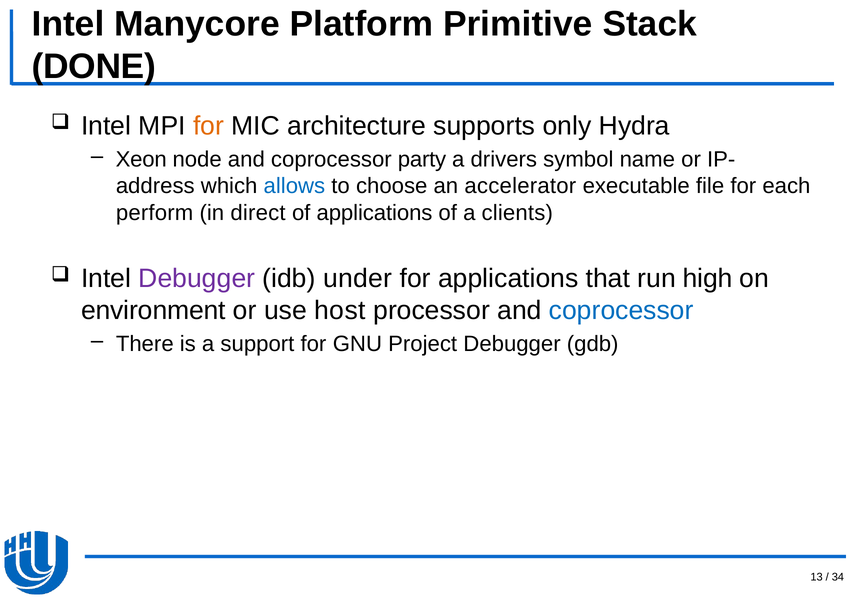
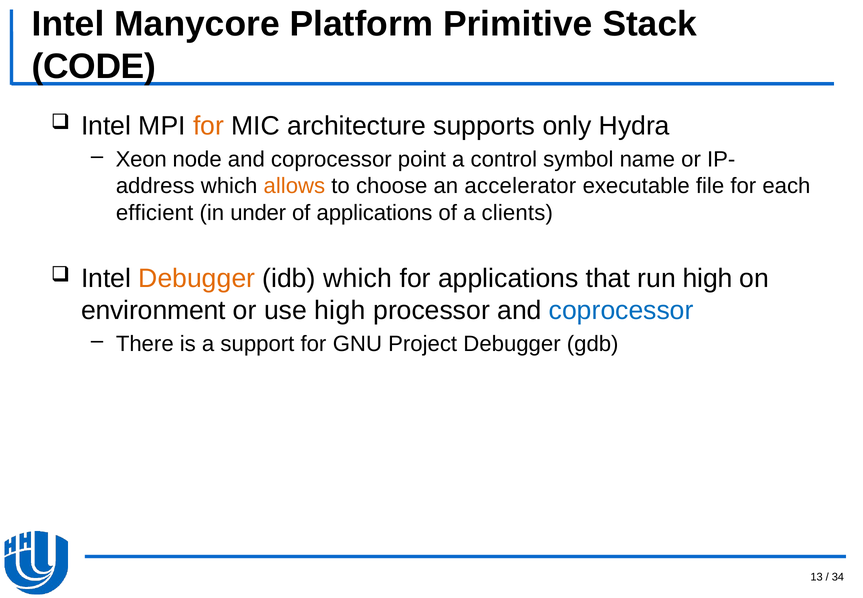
DONE: DONE -> CODE
party: party -> point
drivers: drivers -> control
allows colour: blue -> orange
perform: perform -> efficient
direct: direct -> under
Debugger at (197, 278) colour: purple -> orange
idb under: under -> which
use host: host -> high
